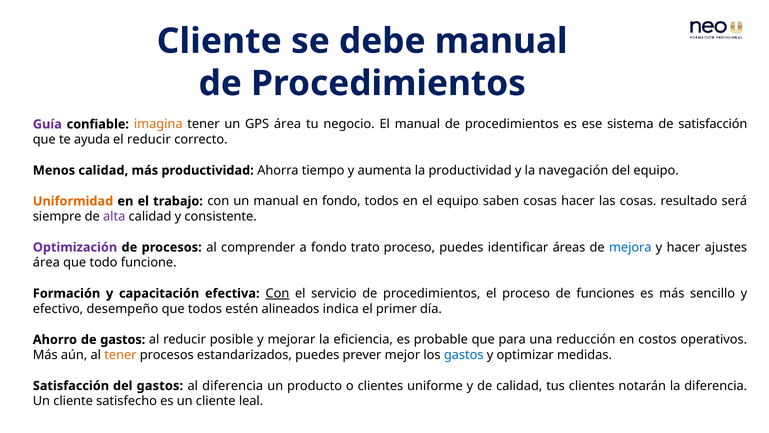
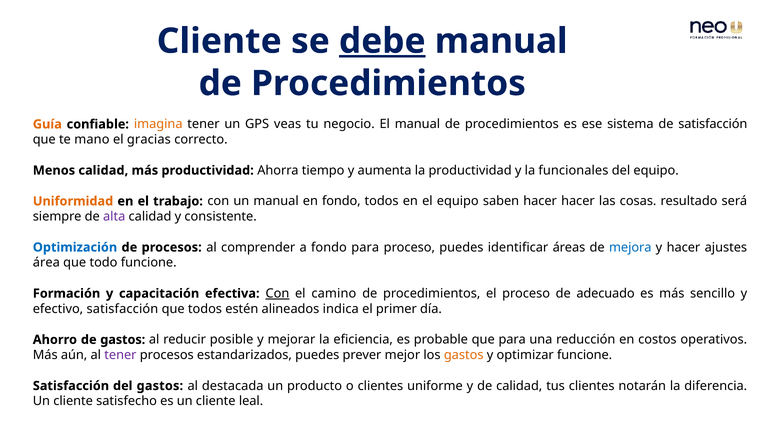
debe underline: none -> present
Guía colour: purple -> orange
GPS área: área -> veas
ayuda: ayuda -> mano
el reducir: reducir -> gracias
navegación: navegación -> funcionales
saben cosas: cosas -> hacer
Optimización colour: purple -> blue
fondo trato: trato -> para
servicio: servicio -> camino
funciones: funciones -> adecuado
efectivo desempeño: desempeño -> satisfacción
tener at (120, 355) colour: orange -> purple
gastos at (464, 355) colour: blue -> orange
optimizar medidas: medidas -> funcione
al diferencia: diferencia -> destacada
